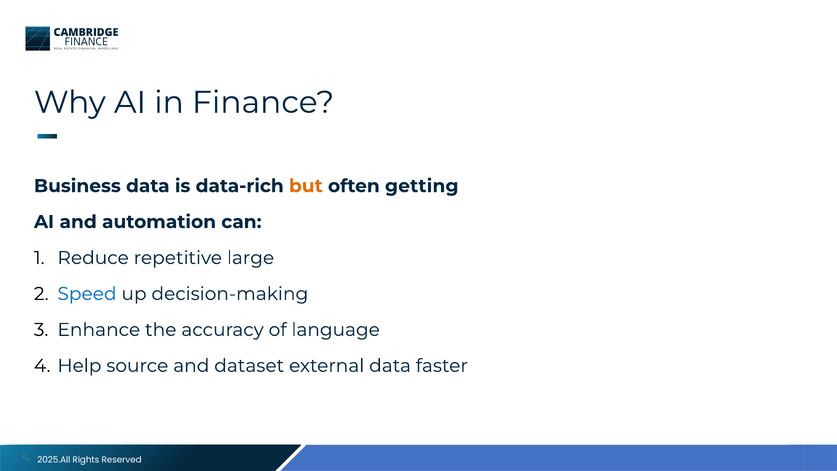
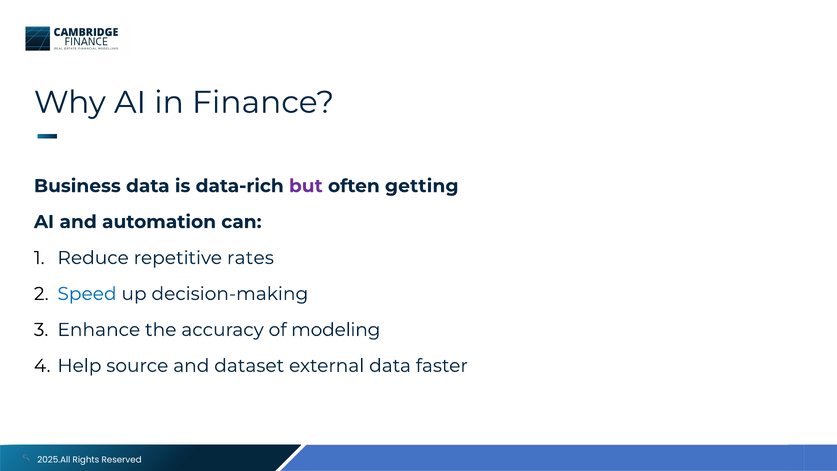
but colour: orange -> purple
large: large -> rates
language: language -> modeling
